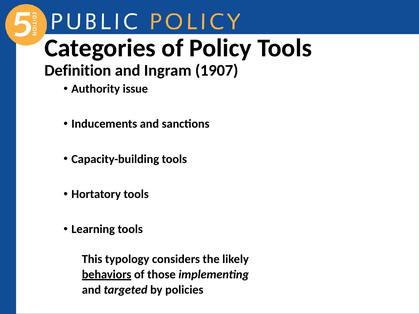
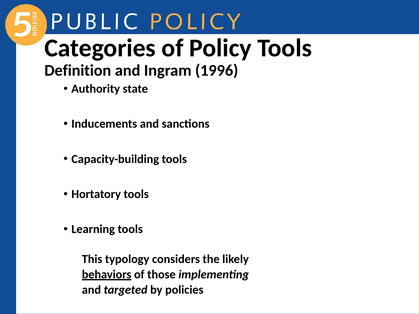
1907: 1907 -> 1996
issue: issue -> state
